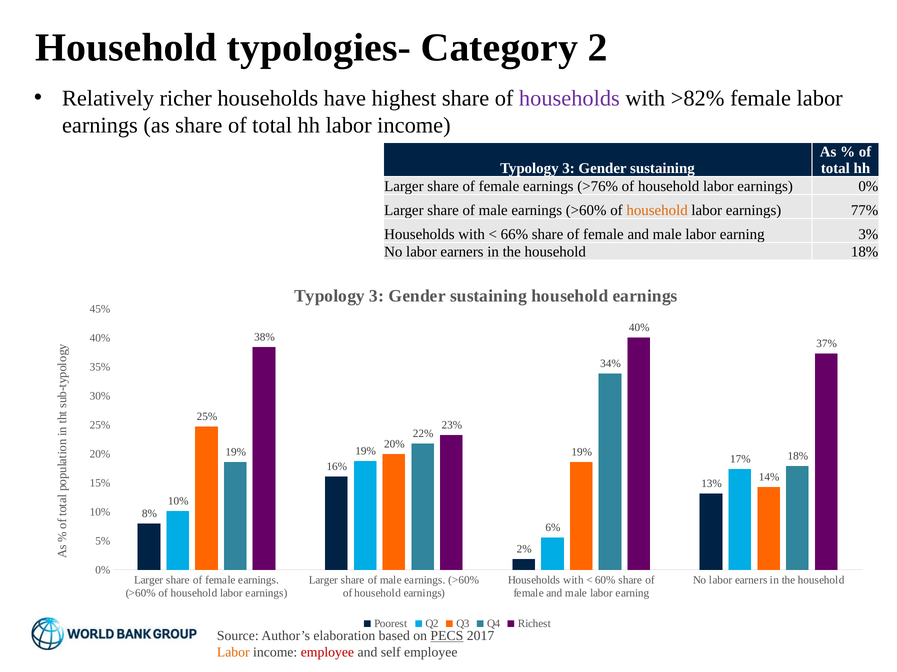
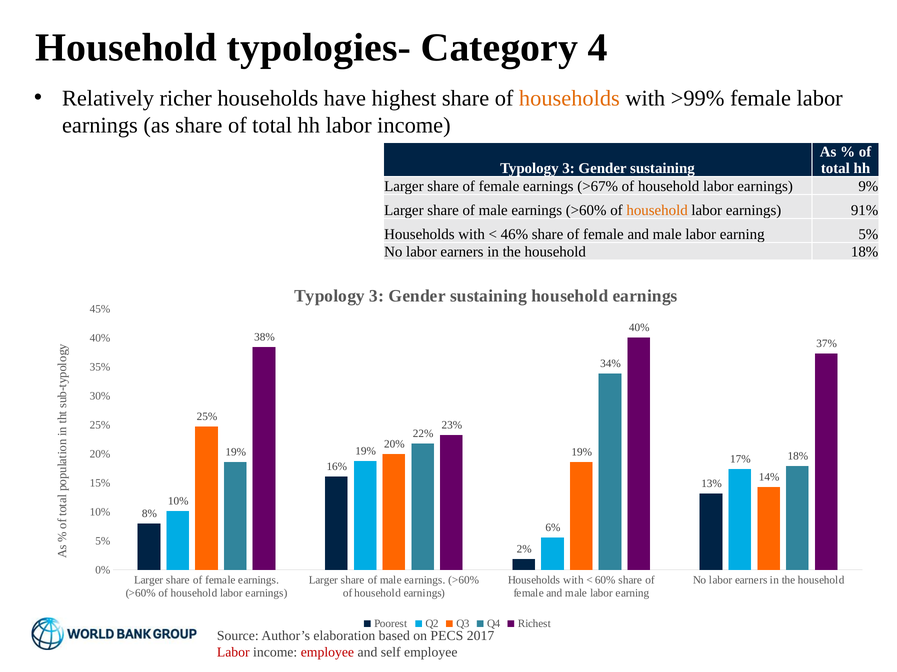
2: 2 -> 4
households at (569, 98) colour: purple -> orange
>82%: >82% -> >99%
>76%: >76% -> >67%
earnings 0%: 0% -> 9%
77%: 77% -> 91%
66%: 66% -> 46%
earning 3%: 3% -> 5%
PECS underline: present -> none
Labor at (233, 653) colour: orange -> red
